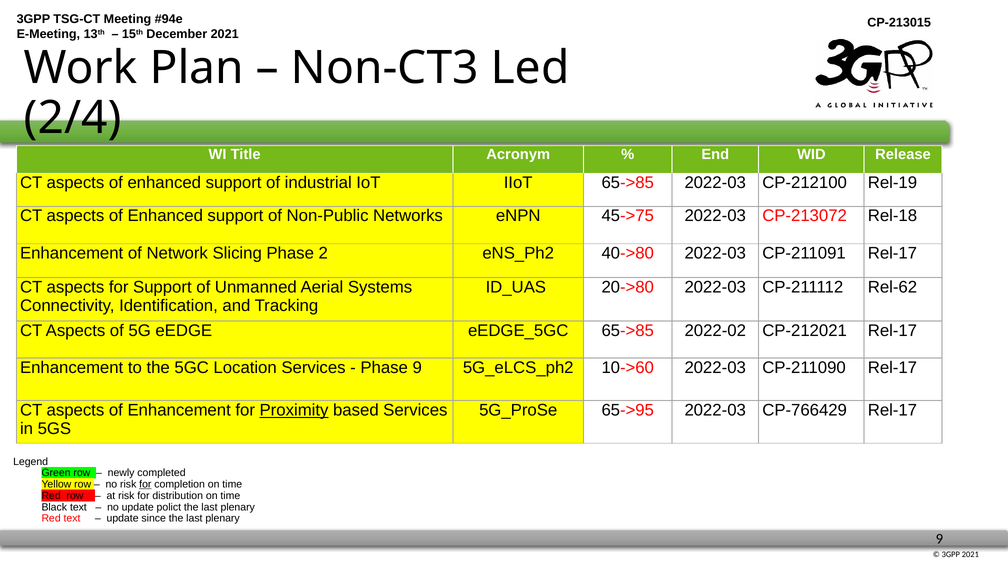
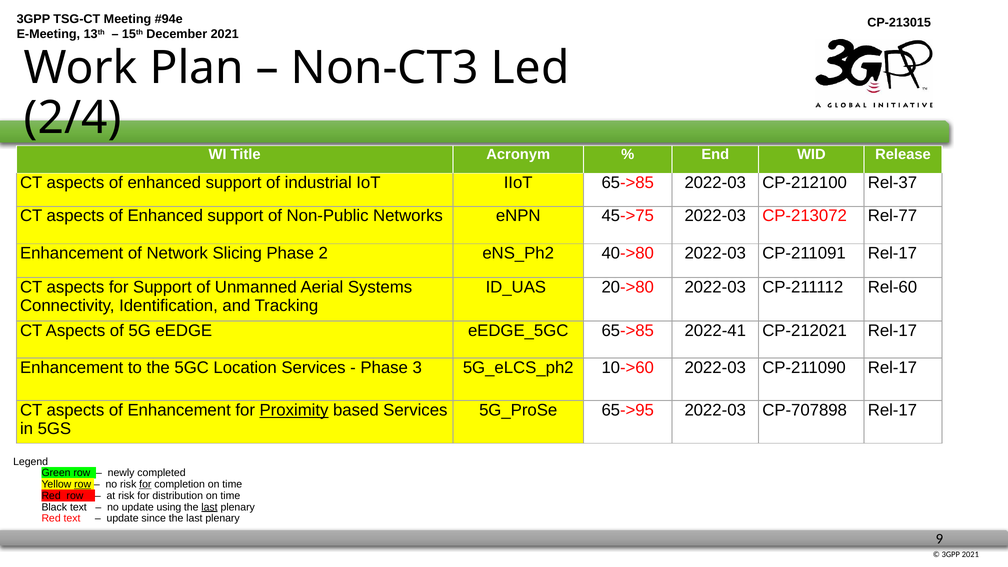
Rel-19: Rel-19 -> Rel-37
Rel-18: Rel-18 -> Rel-77
Rel-62: Rel-62 -> Rel-60
2022-02: 2022-02 -> 2022-41
Phase 9: 9 -> 3
CP-766429: CP-766429 -> CP-707898
row at (83, 484) underline: none -> present
polict: polict -> using
last at (209, 507) underline: none -> present
